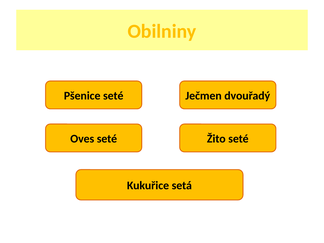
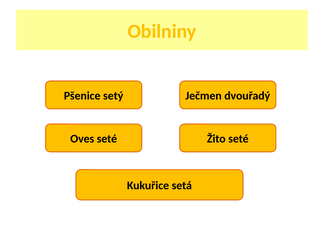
Pšenice seté: seté -> setý
